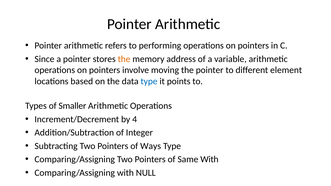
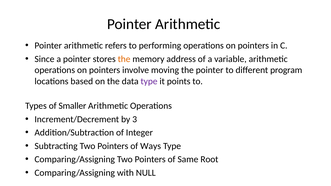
element: element -> program
type at (149, 81) colour: blue -> purple
4: 4 -> 3
Same With: With -> Root
